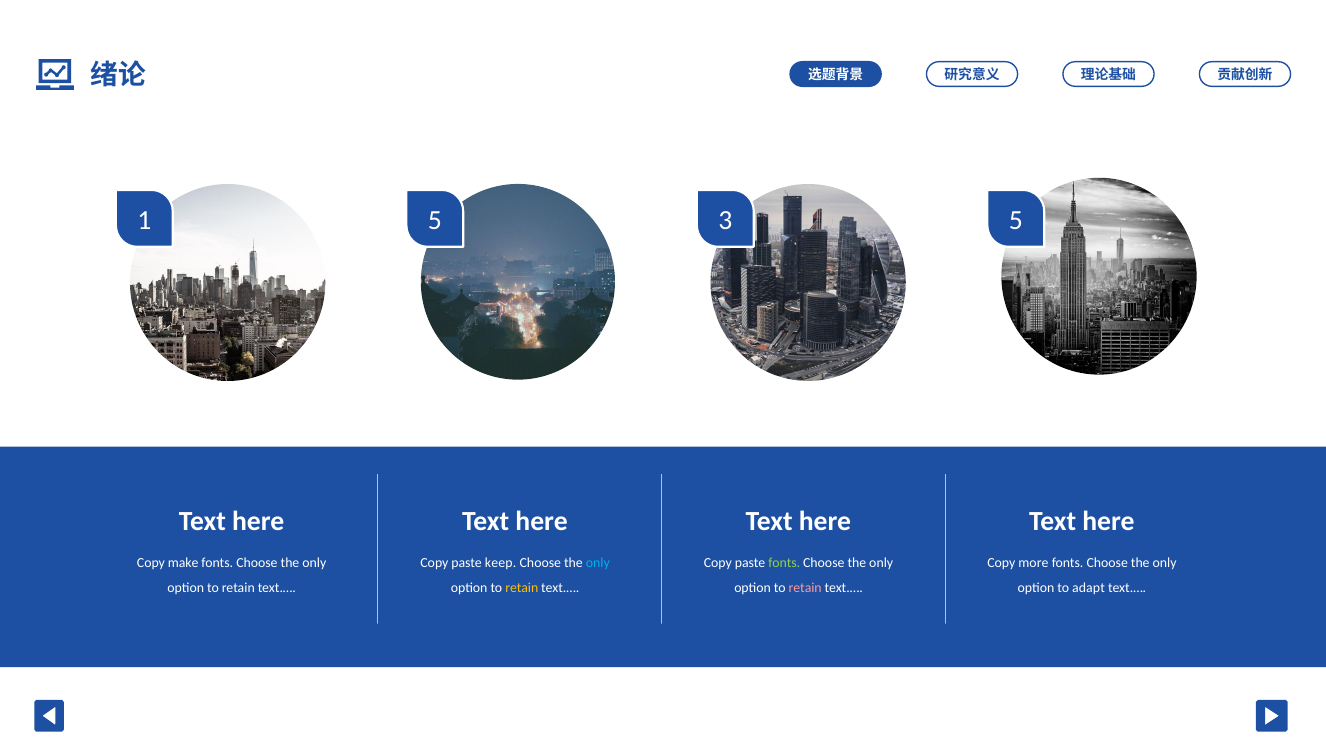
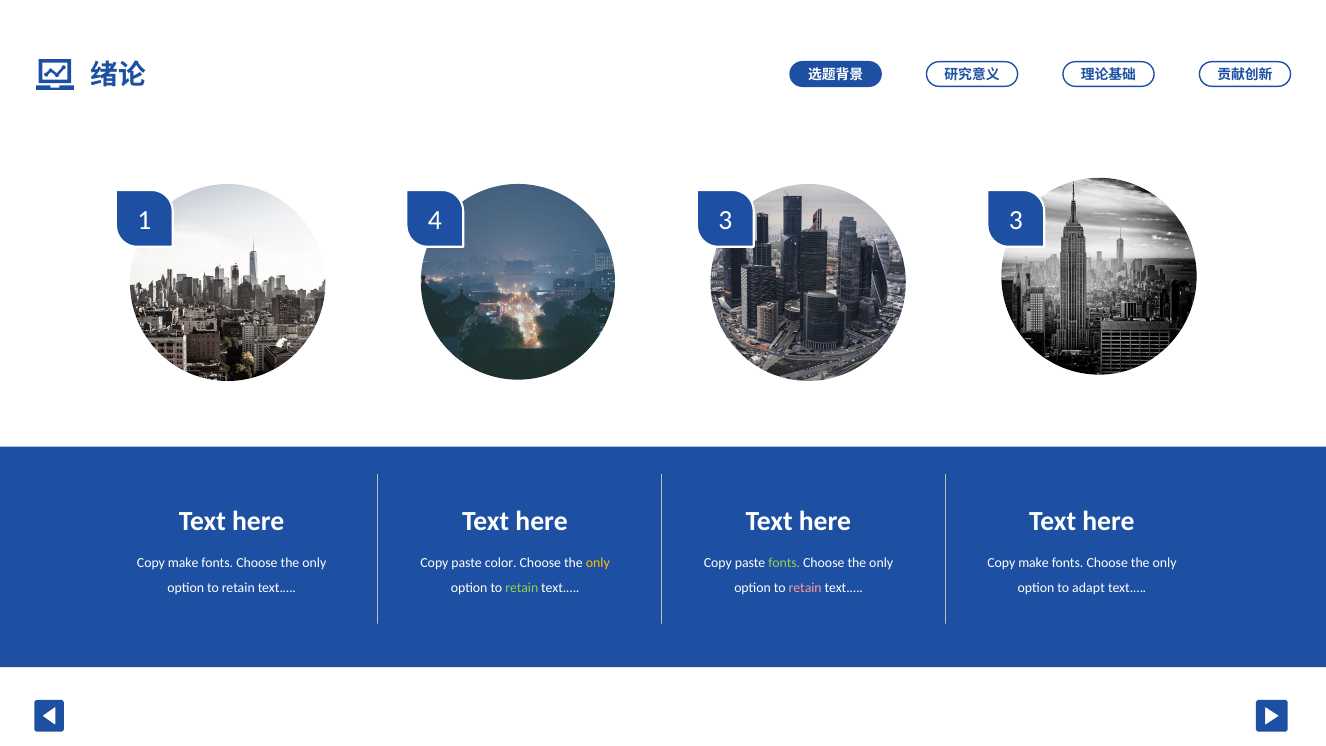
1 5: 5 -> 4
3 5: 5 -> 3
keep: keep -> color
only at (598, 563) colour: light blue -> yellow
more at (1033, 563): more -> make
retain at (522, 588) colour: yellow -> light green
